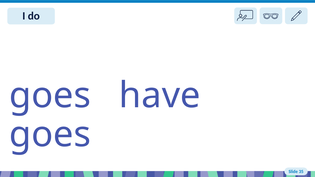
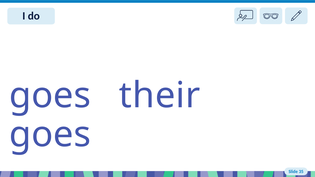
have: have -> their
